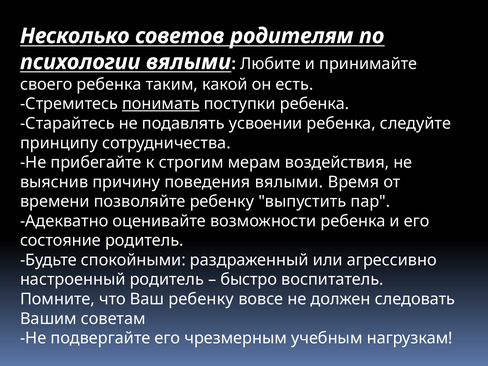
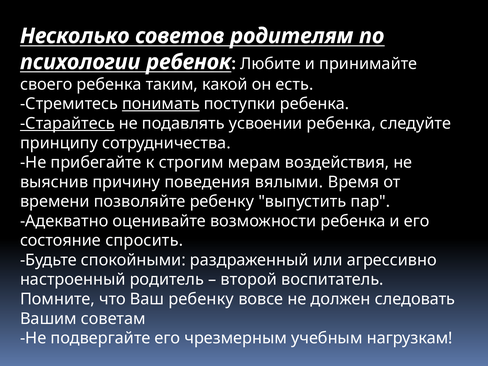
психологии вялыми: вялыми -> ребенок
Старайтесь underline: none -> present
состояние родитель: родитель -> спросить
быстро: быстро -> второй
